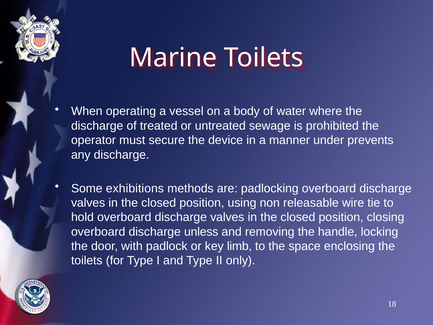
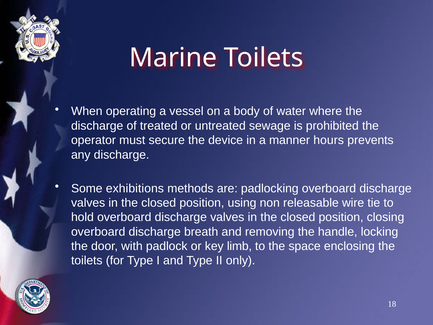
under: under -> hours
unless: unless -> breath
